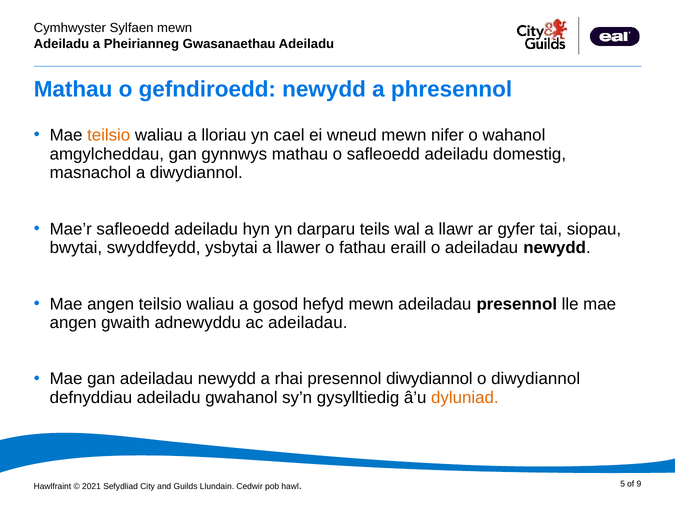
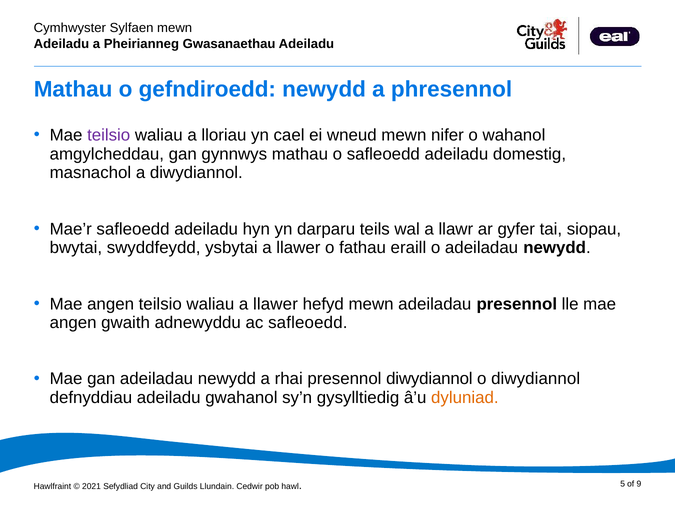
teilsio at (109, 135) colour: orange -> purple
waliau a gosod: gosod -> llawer
ac adeiladau: adeiladau -> safleoedd
